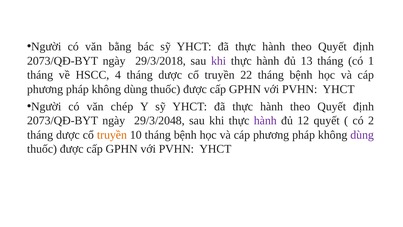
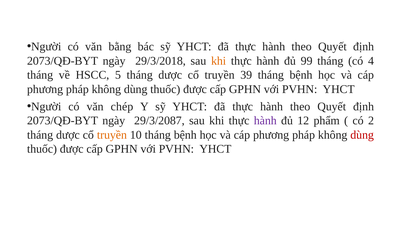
khi at (219, 61) colour: purple -> orange
13: 13 -> 99
1: 1 -> 4
4: 4 -> 5
22: 22 -> 39
29/3/2048: 29/3/2048 -> 29/3/2087
12 quyết: quyết -> phẩm
dùng at (362, 135) colour: purple -> red
